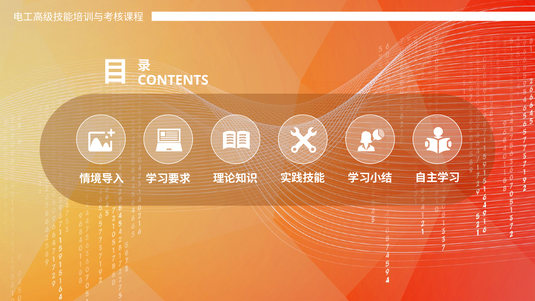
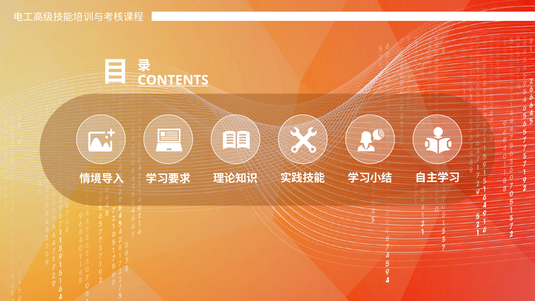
CONTENTS underline: none -> present
